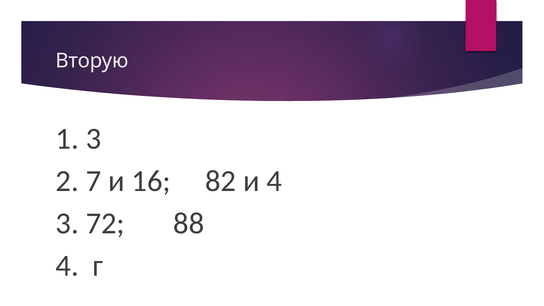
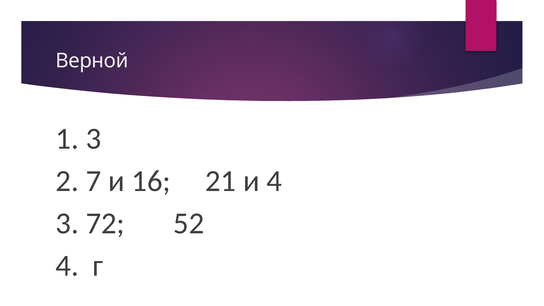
Вторую: Вторую -> Верной
82: 82 -> 21
88: 88 -> 52
